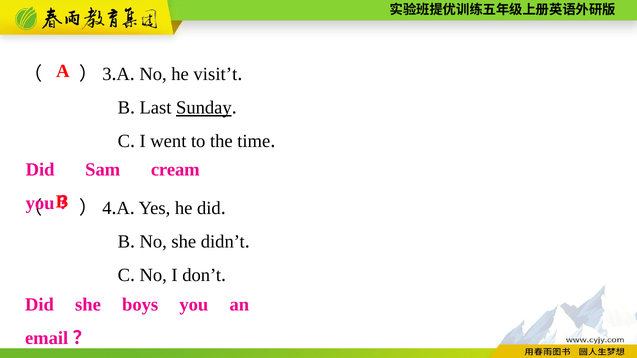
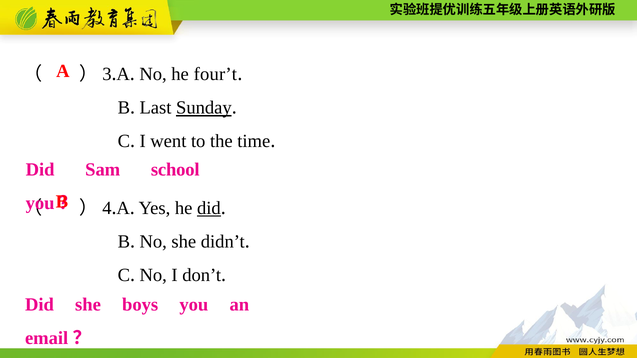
visit’t: visit’t -> four’t
cream: cream -> school
did at (209, 208) underline: none -> present
